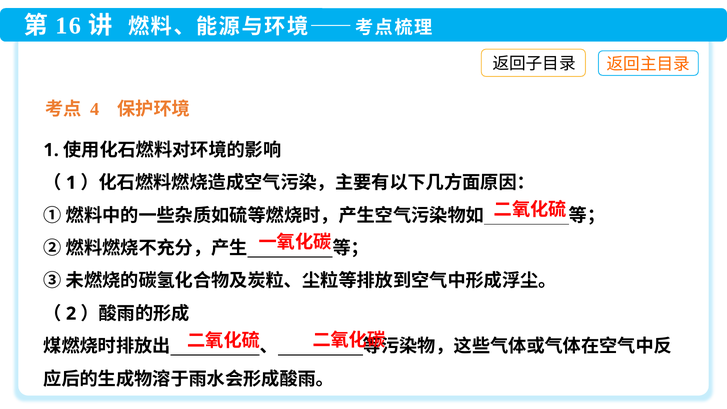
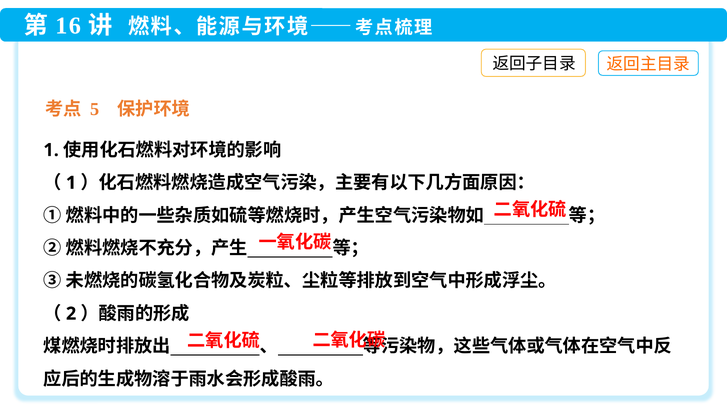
4: 4 -> 5
